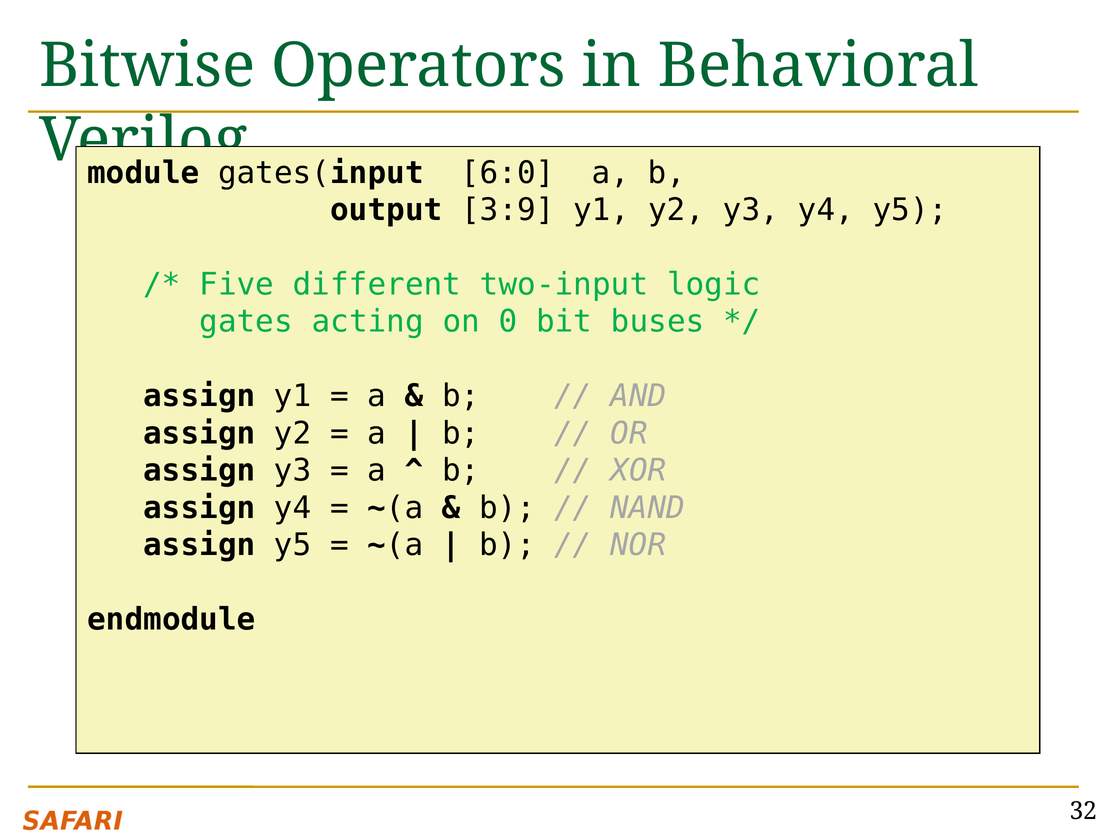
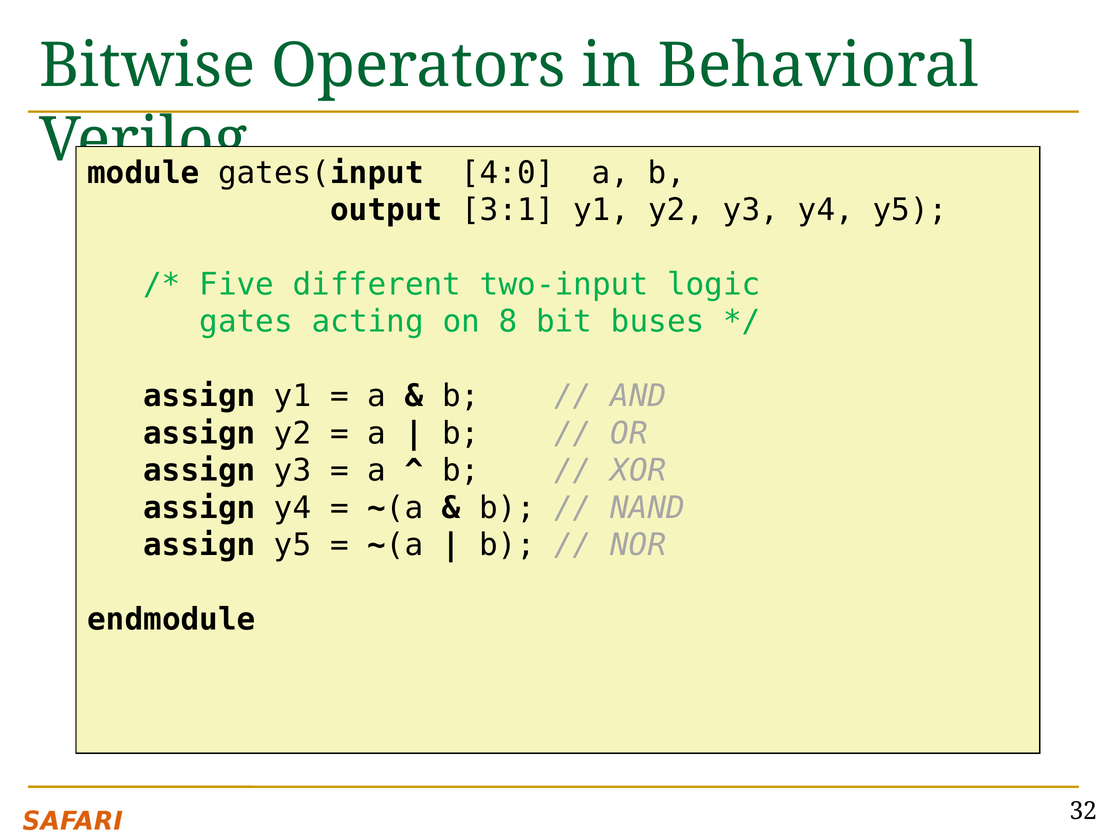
6:0: 6:0 -> 4:0
3:9: 3:9 -> 3:1
0: 0 -> 8
